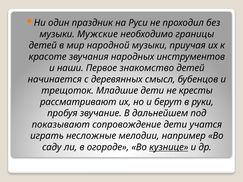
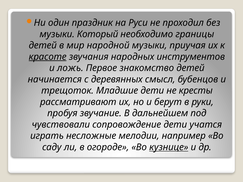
Мужские: Мужские -> Который
красоте underline: none -> present
наши: наши -> ложь
показывают: показывают -> чувствовали
